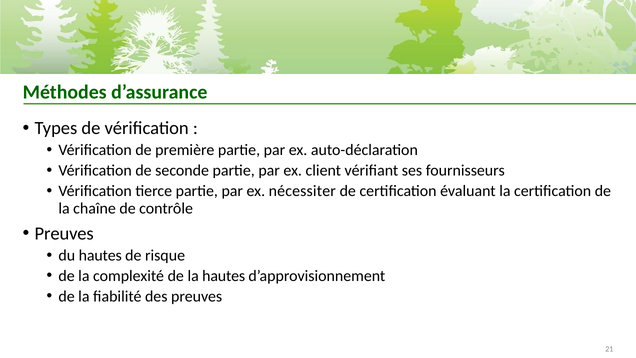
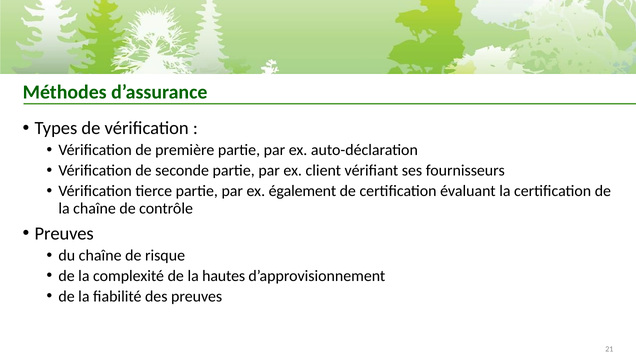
nécessiter: nécessiter -> également
du hautes: hautes -> chaîne
